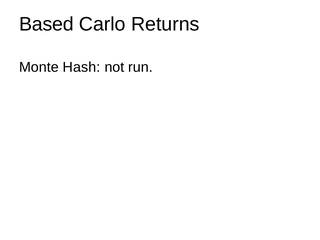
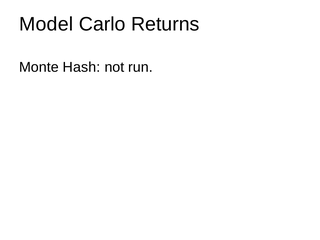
Based: Based -> Model
